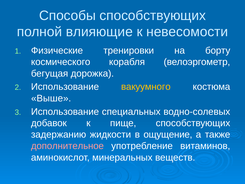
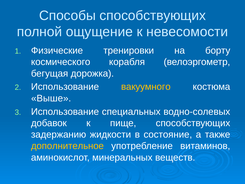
влияющие: влияющие -> ощущение
ощущение: ощущение -> состояние
дополнительное colour: pink -> yellow
